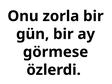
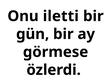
zorla: zorla -> iletti
